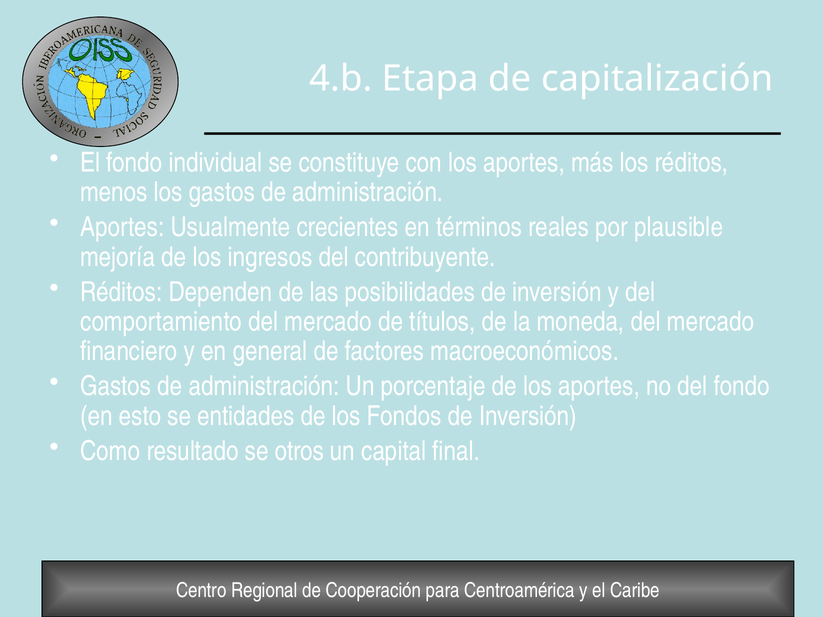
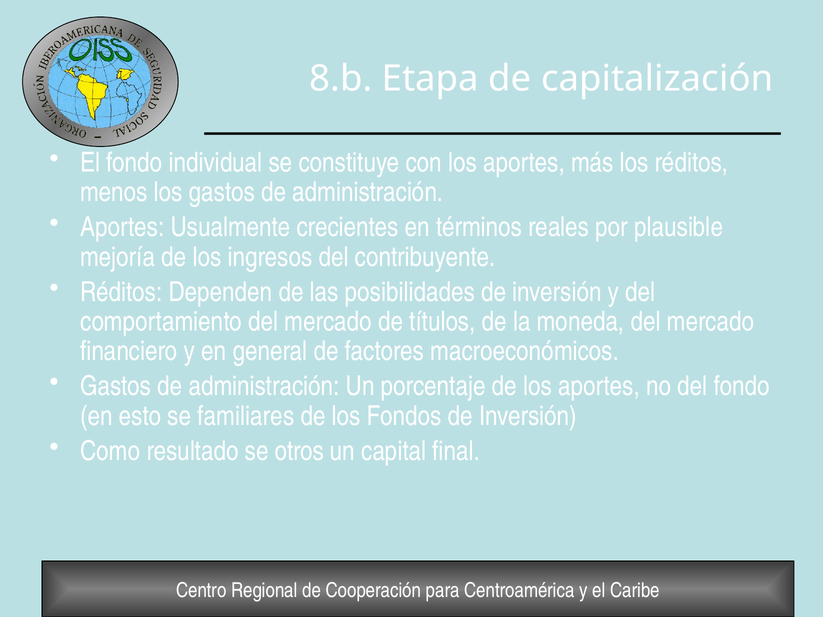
4.b: 4.b -> 8.b
entidades: entidades -> familiares
